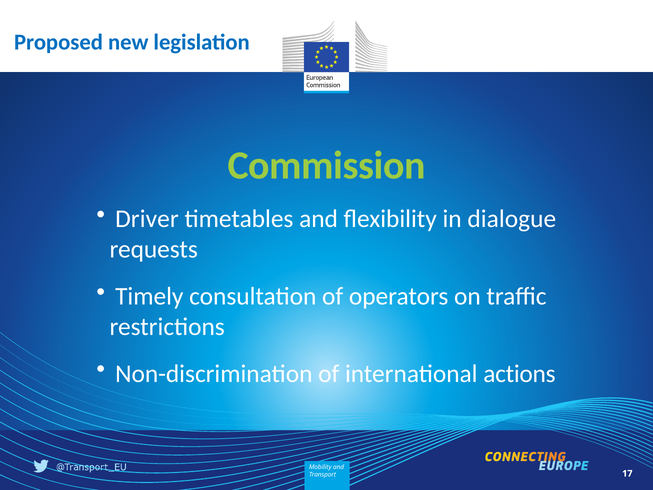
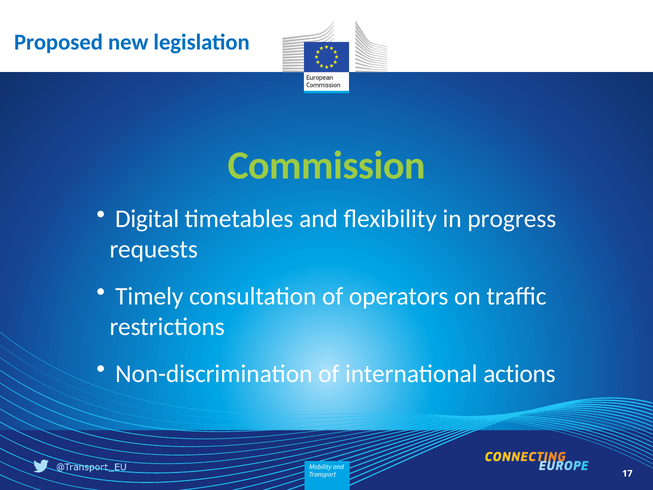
Driver: Driver -> Digital
dialogue: dialogue -> progress
